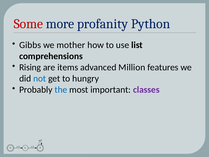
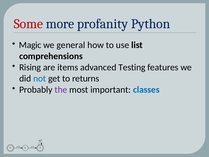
Gibbs: Gibbs -> Magic
mother: mother -> general
Million: Million -> Testing
hungry: hungry -> returns
the colour: blue -> purple
classes colour: purple -> blue
